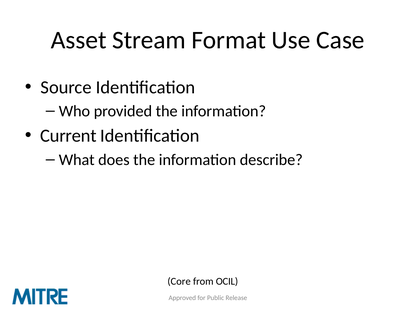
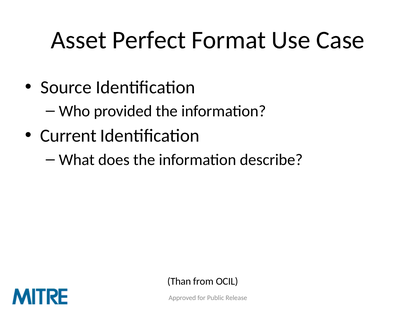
Stream: Stream -> Perfect
Core: Core -> Than
